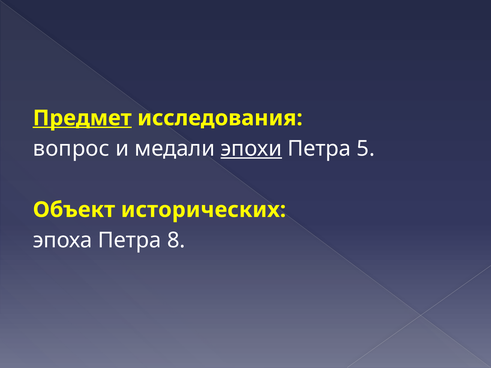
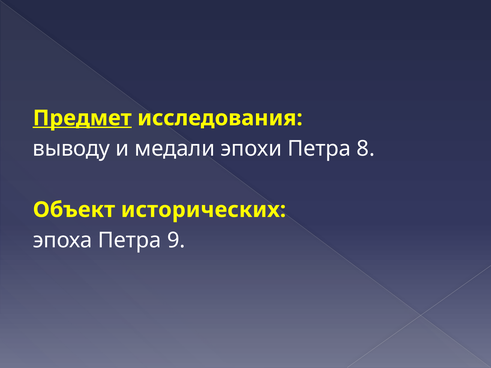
вопрос: вопрос -> выводу
эпохи underline: present -> none
5: 5 -> 8
8: 8 -> 9
